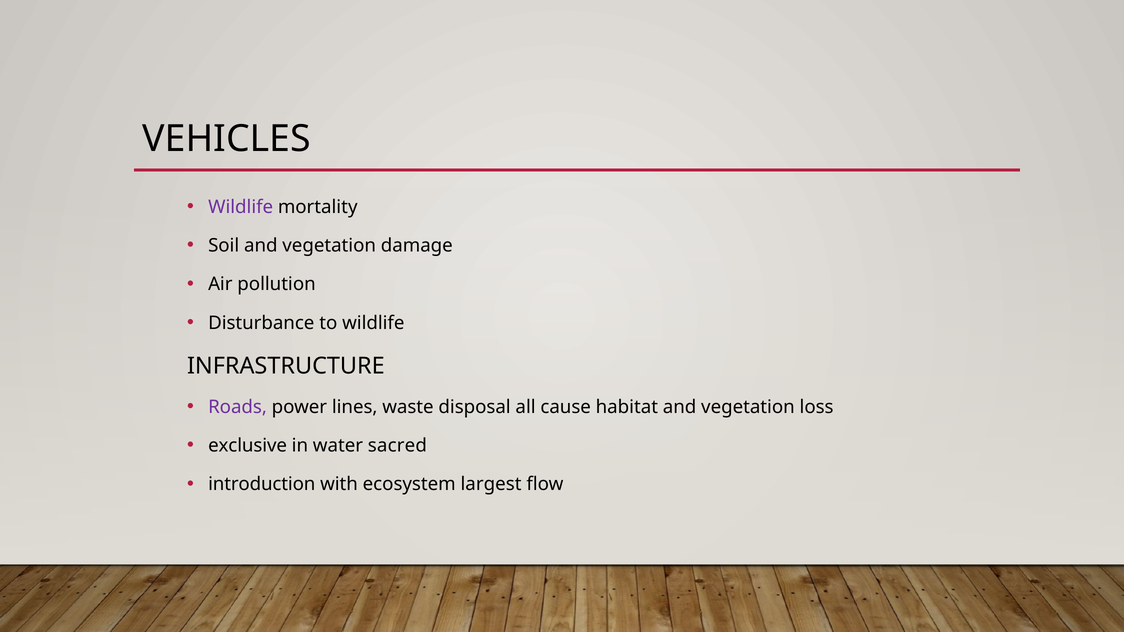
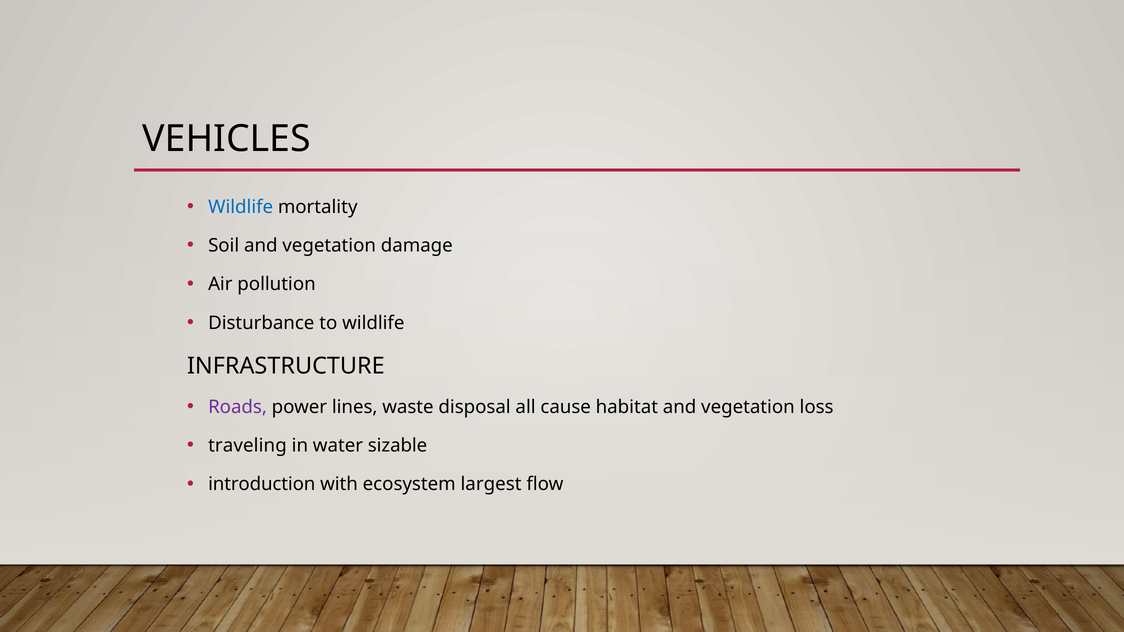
Wildlife at (241, 207) colour: purple -> blue
exclusive: exclusive -> traveling
sacred: sacred -> sizable
